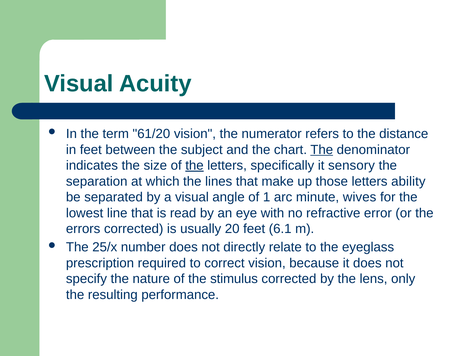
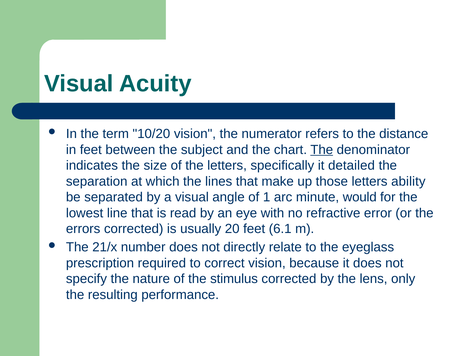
61/20: 61/20 -> 10/20
the at (194, 165) underline: present -> none
sensory: sensory -> detailed
wives: wives -> would
25/x: 25/x -> 21/x
